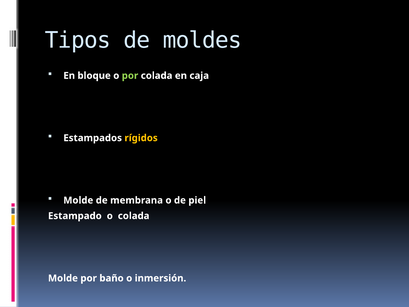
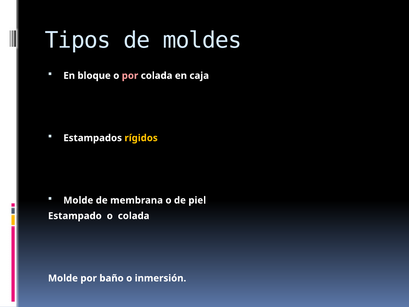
por at (130, 76) colour: light green -> pink
